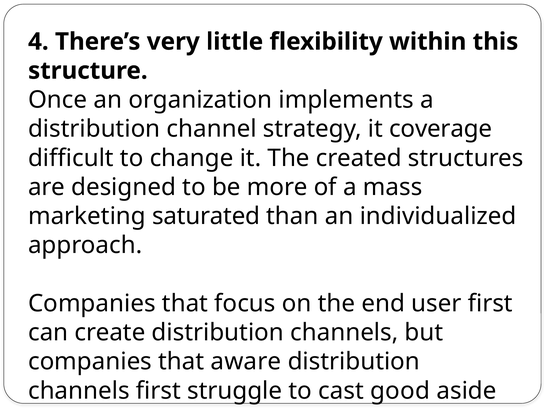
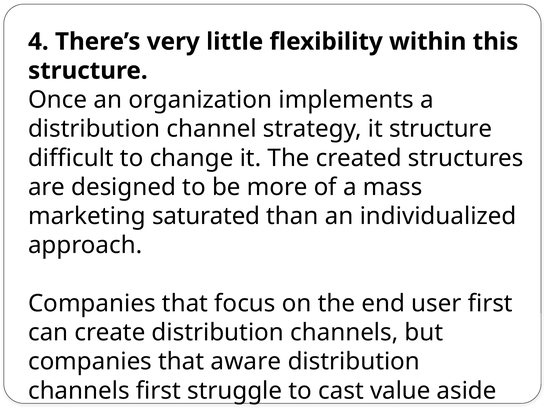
it coverage: coverage -> structure
good: good -> value
